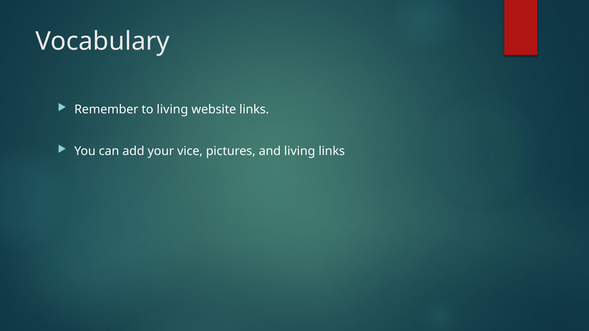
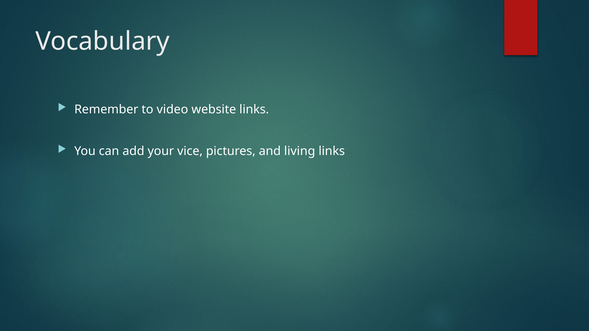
to living: living -> video
